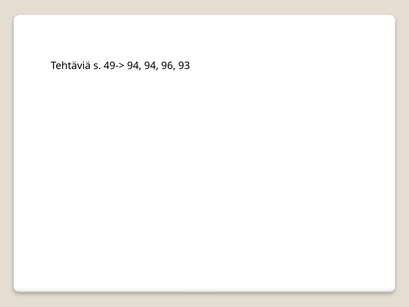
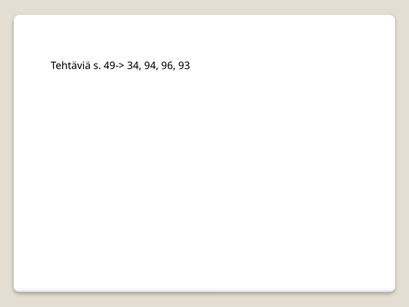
49-> 94: 94 -> 34
